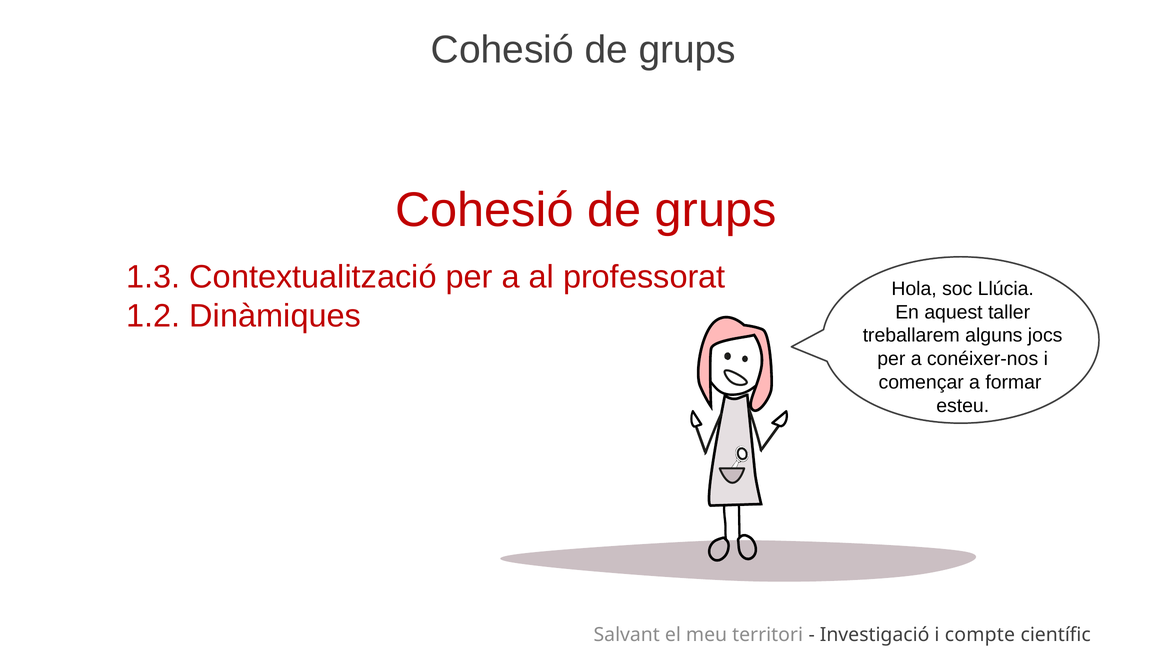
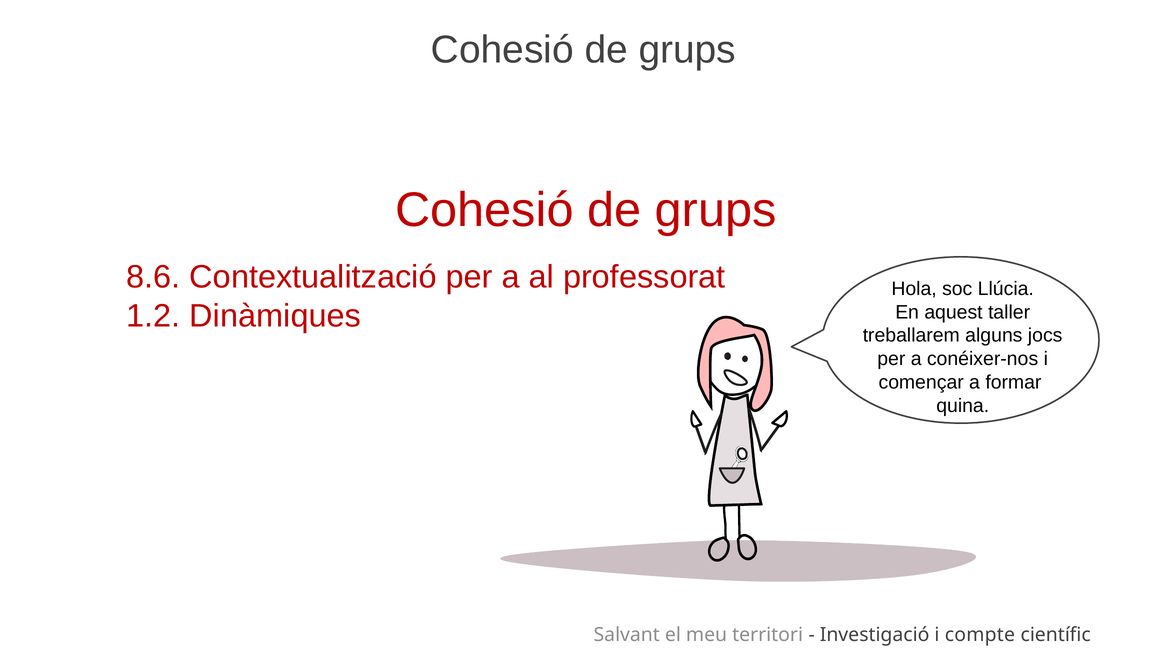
1.3: 1.3 -> 8.6
esteu: esteu -> quina
